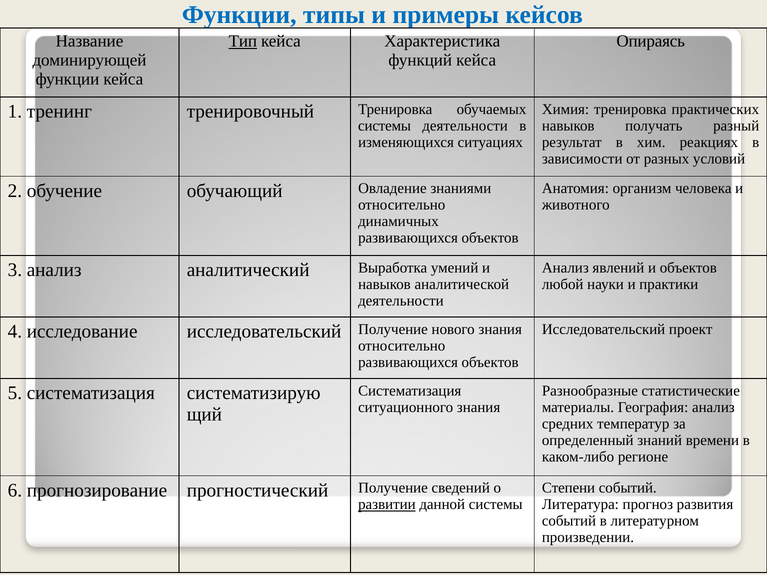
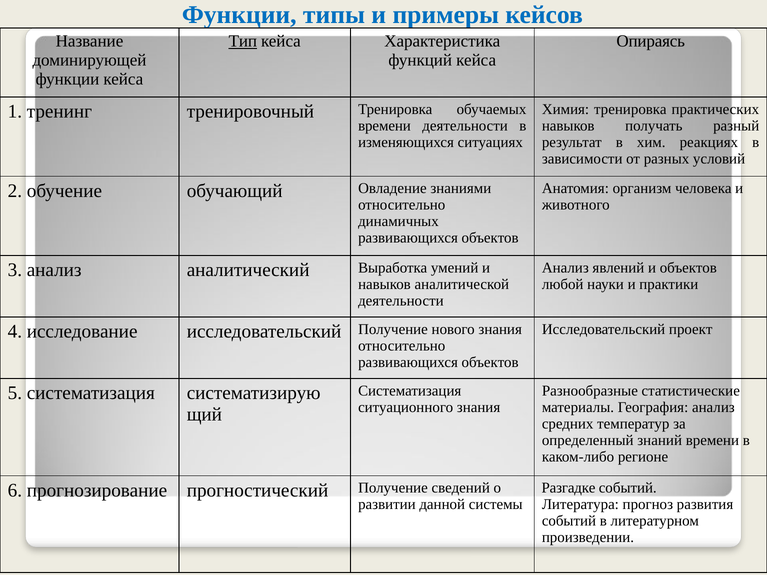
системы at (385, 126): системы -> времени
Степени: Степени -> Разгадке
развитии underline: present -> none
